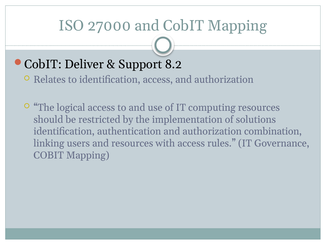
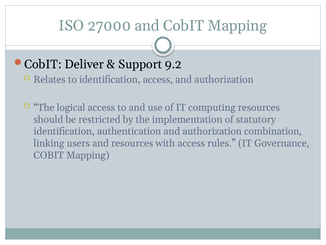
8.2: 8.2 -> 9.2
solutions: solutions -> statutory
